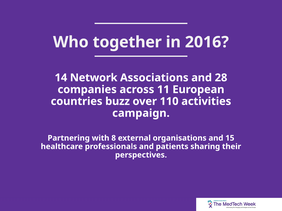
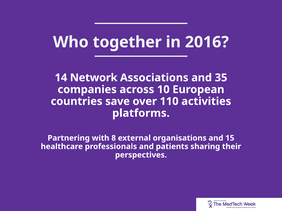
28: 28 -> 35
11: 11 -> 10
buzz: buzz -> save
campaign: campaign -> platforms
